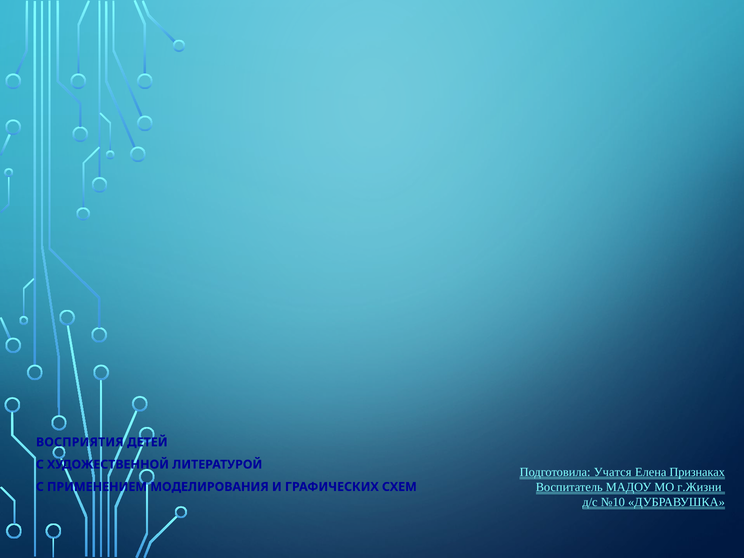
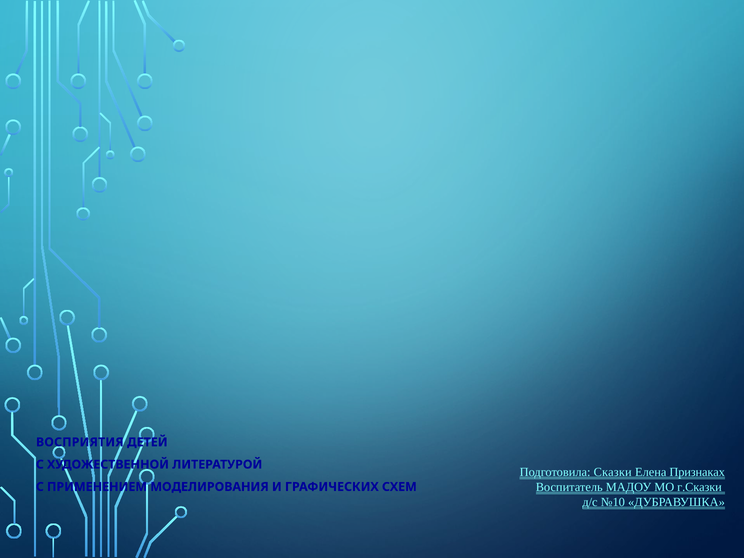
Учатся: Учатся -> Сказки
г.Жизни: г.Жизни -> г.Сказки
